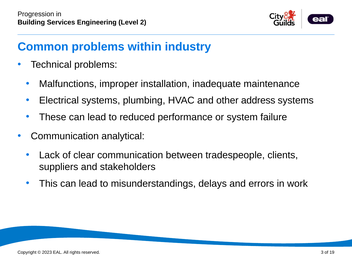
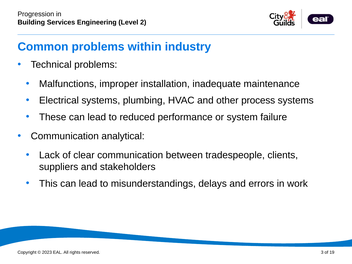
address: address -> process
